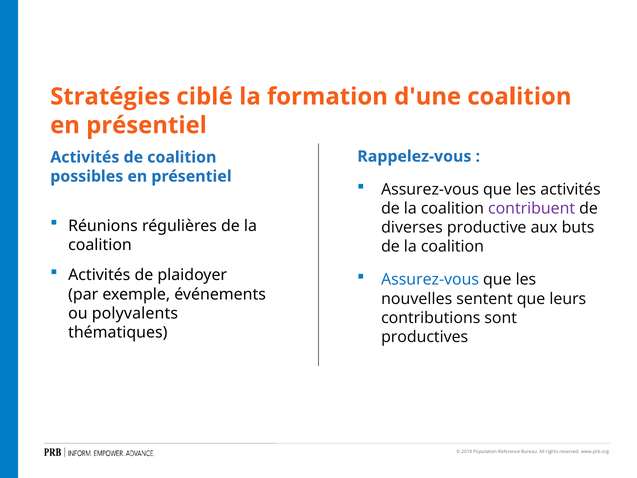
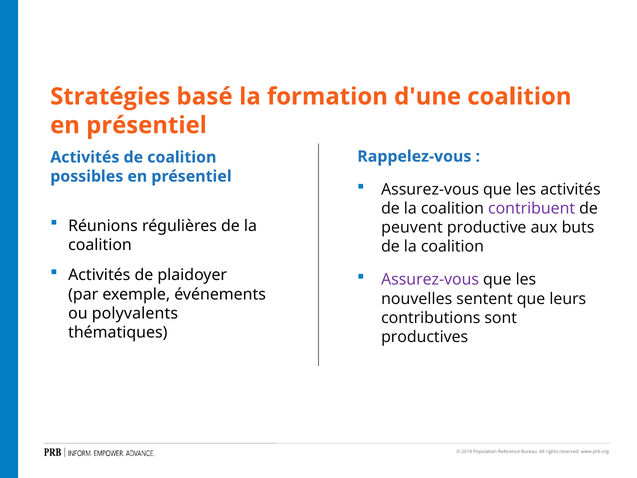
ciblé: ciblé -> basé
diverses: diverses -> peuvent
Assurez-vous at (430, 280) colour: blue -> purple
